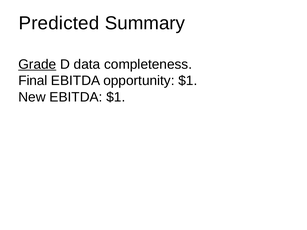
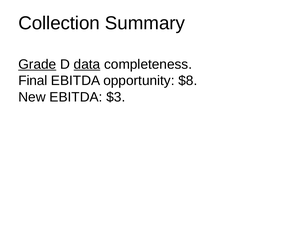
Predicted: Predicted -> Collection
data underline: none -> present
opportunity $1: $1 -> $8
EBITDA $1: $1 -> $3
